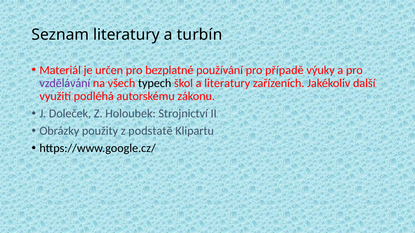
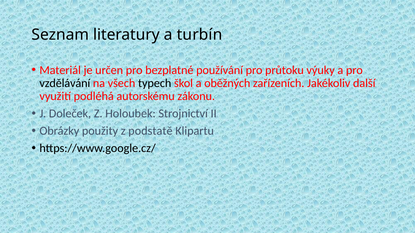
případě: případě -> průtoku
vzdělávání colour: purple -> black
a literatury: literatury -> oběžných
